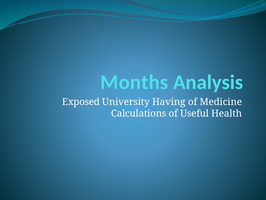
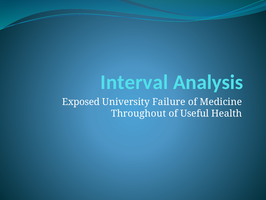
Months: Months -> Interval
Having: Having -> Failure
Calculations: Calculations -> Throughout
